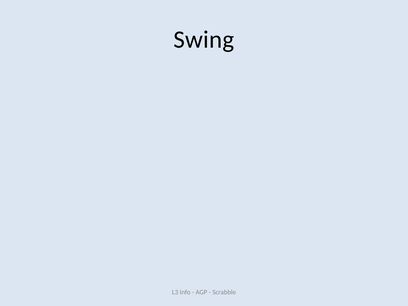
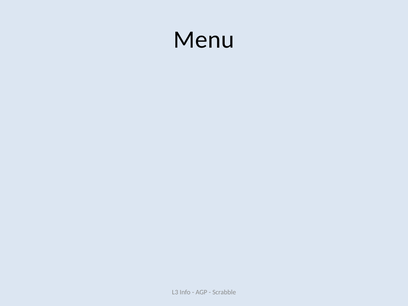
Swing: Swing -> Menu
